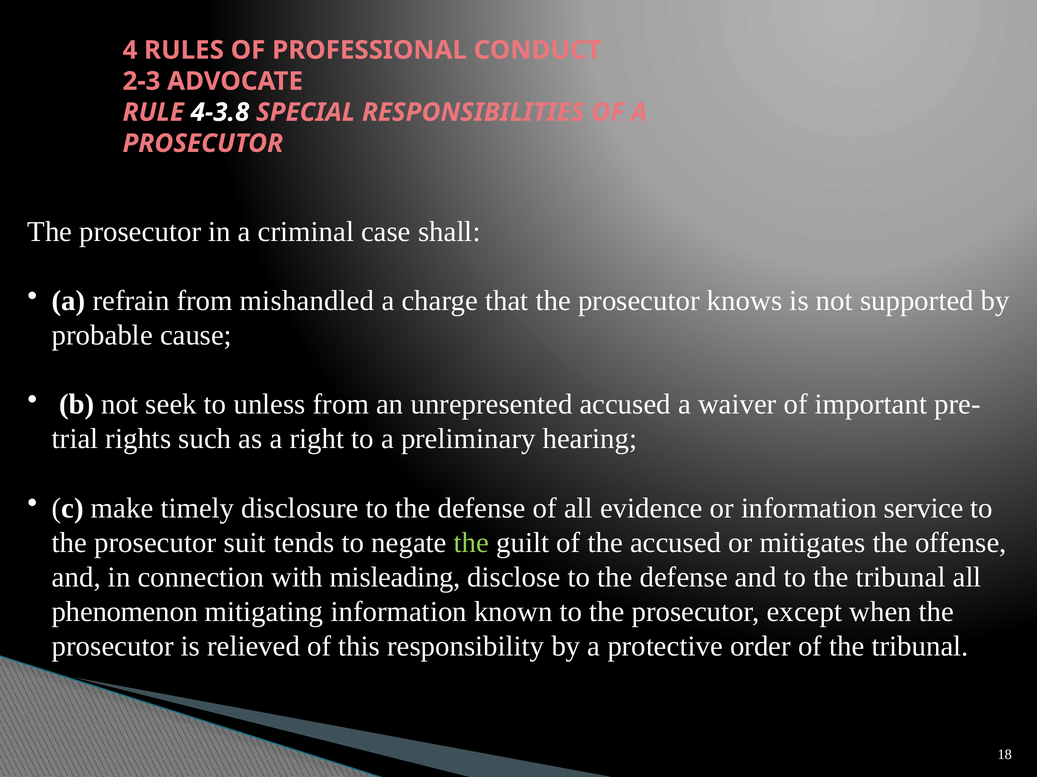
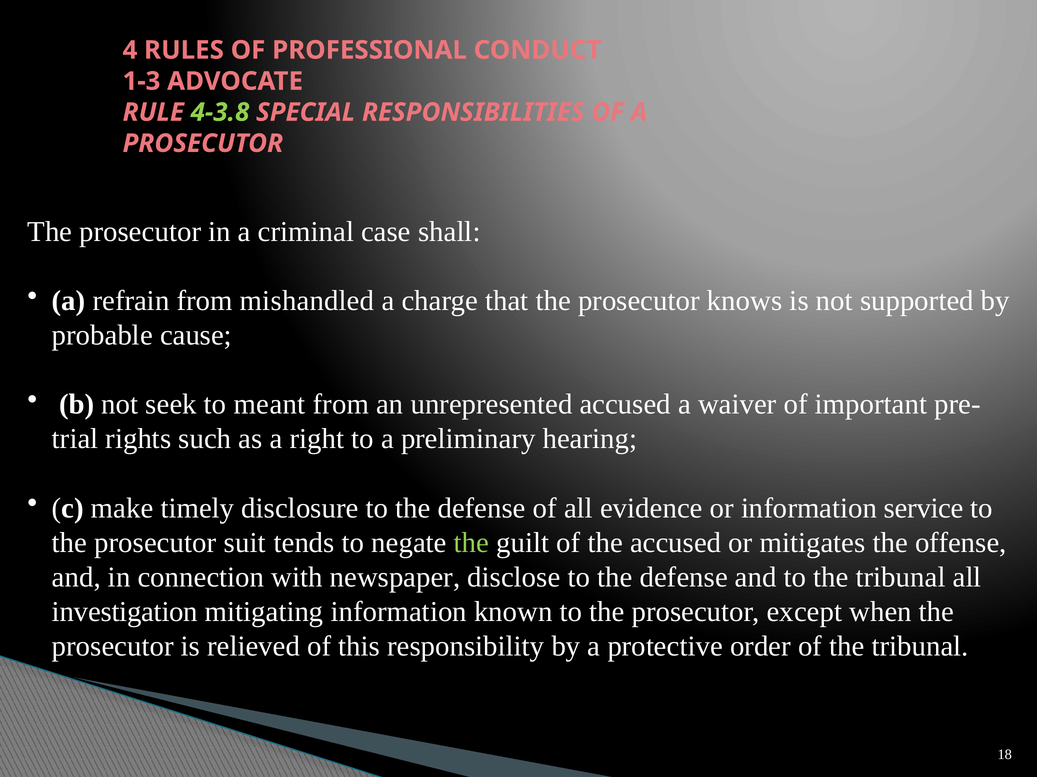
2-3: 2-3 -> 1-3
4-3.8 colour: white -> light green
unless: unless -> meant
misleading: misleading -> newspaper
phenomenon: phenomenon -> investigation
